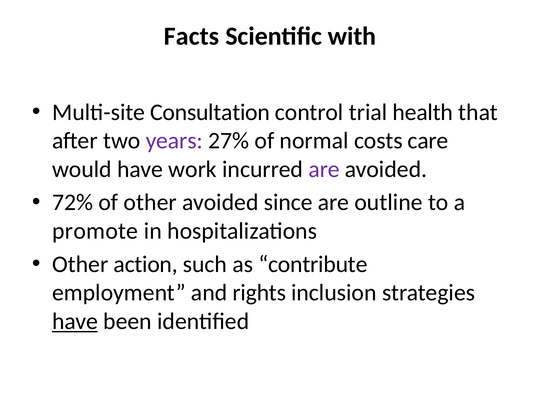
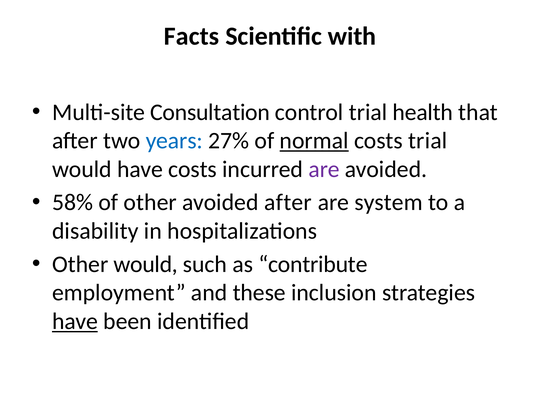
years colour: purple -> blue
normal underline: none -> present
costs care: care -> trial
have work: work -> costs
72%: 72% -> 58%
avoided since: since -> after
outline: outline -> system
promote: promote -> disability
Other action: action -> would
rights: rights -> these
